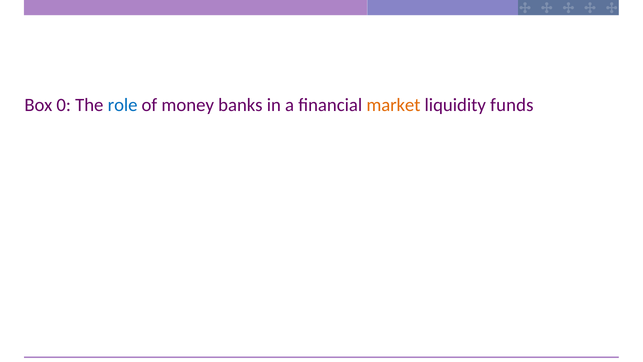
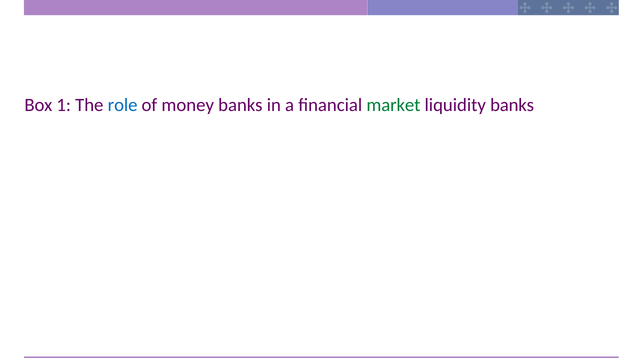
0: 0 -> 1
market colour: orange -> green
liquidity funds: funds -> banks
